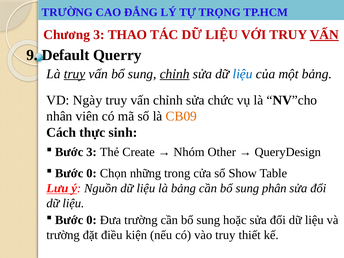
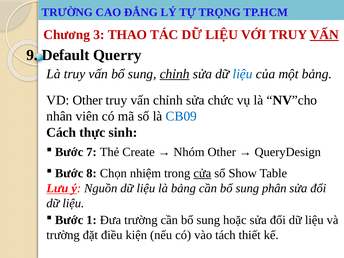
truy at (75, 74) underline: present -> none
VD Ngày: Ngày -> Other
CB09 colour: orange -> blue
Bước 3: 3 -> 7
0 at (92, 173): 0 -> 8
những: những -> nhiệm
cửa underline: none -> present
0 at (92, 220): 0 -> 1
vào truy: truy -> tách
